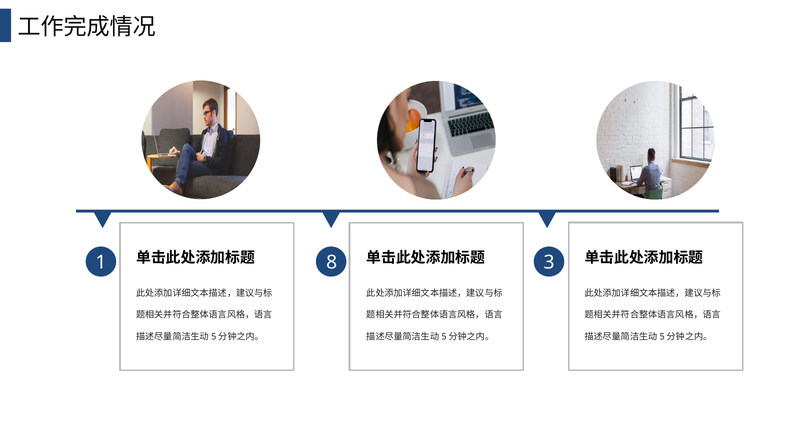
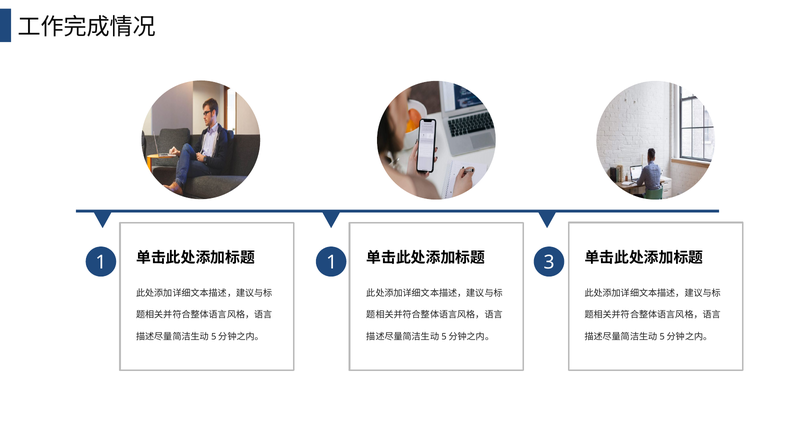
1 8: 8 -> 1
